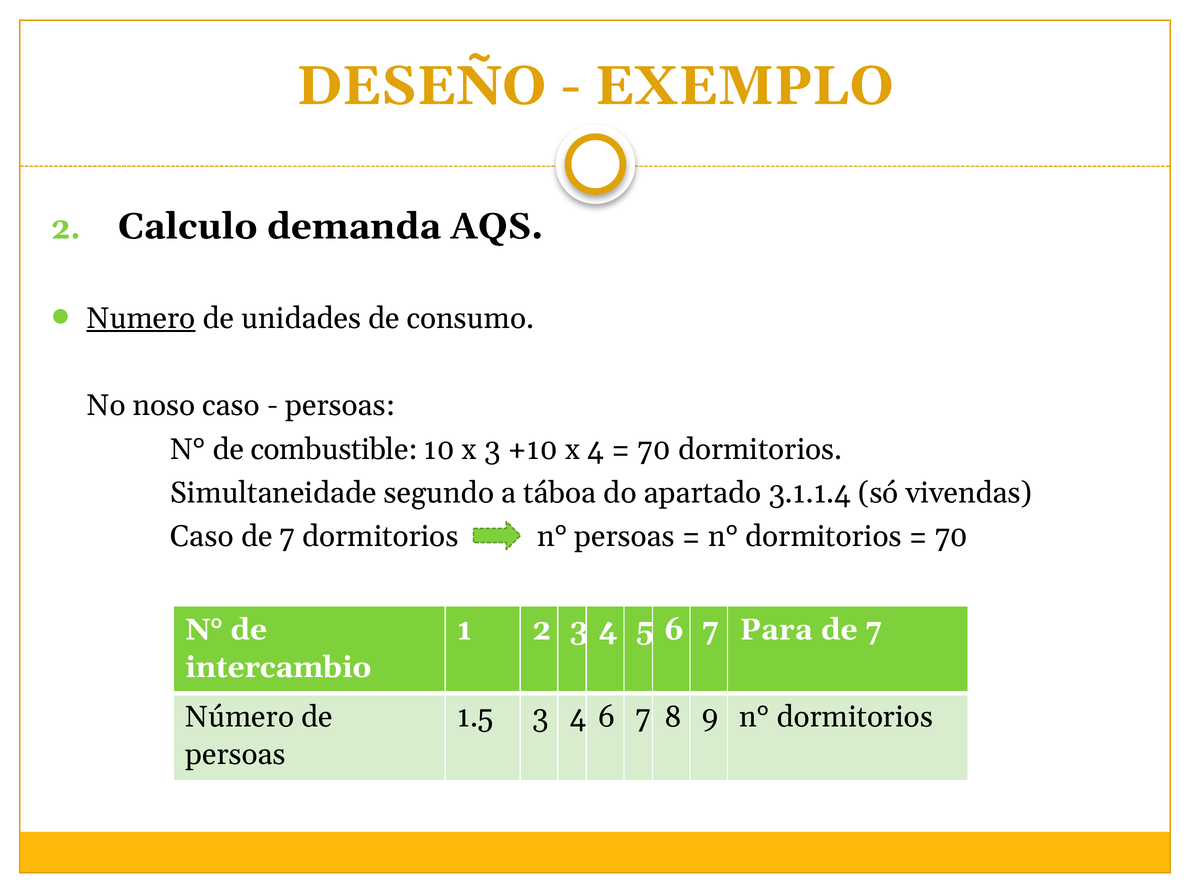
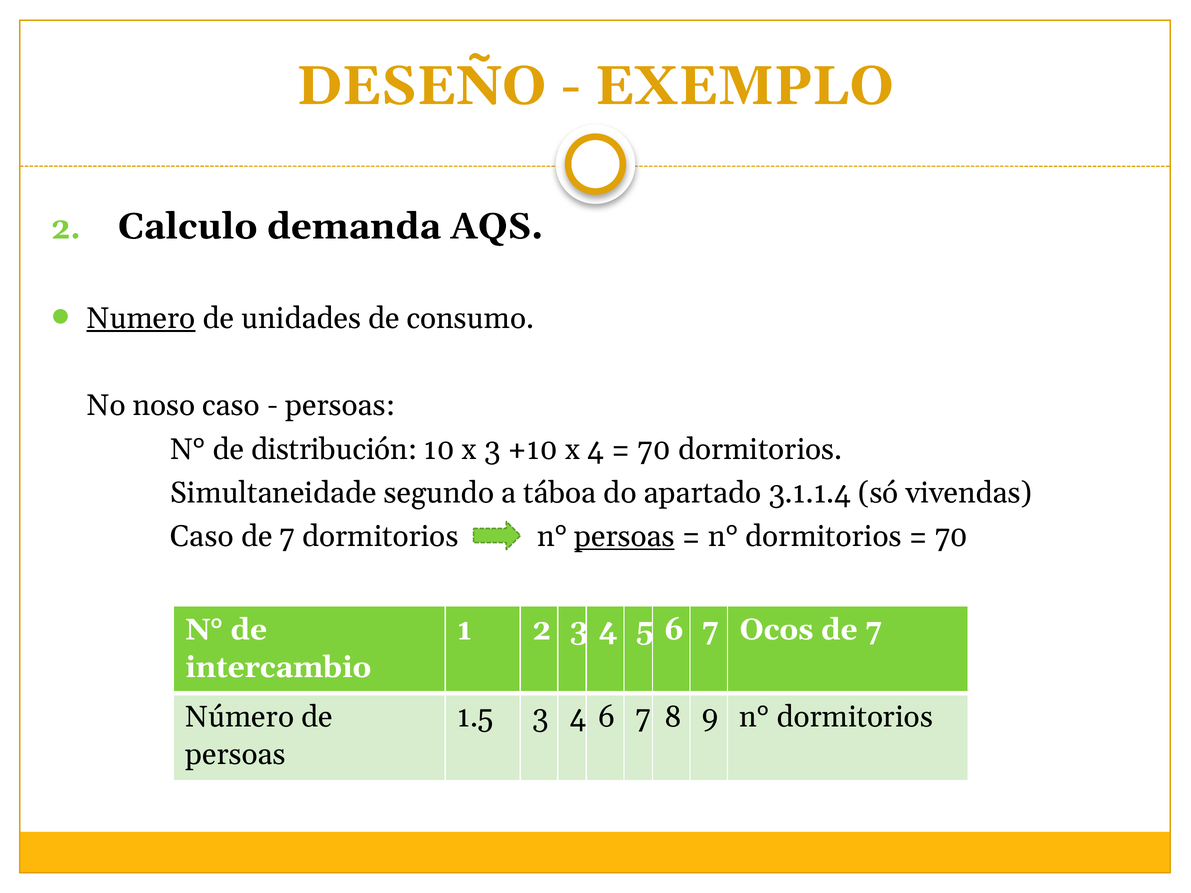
combustible: combustible -> distribución
persoas at (625, 537) underline: none -> present
Para: Para -> Ocos
